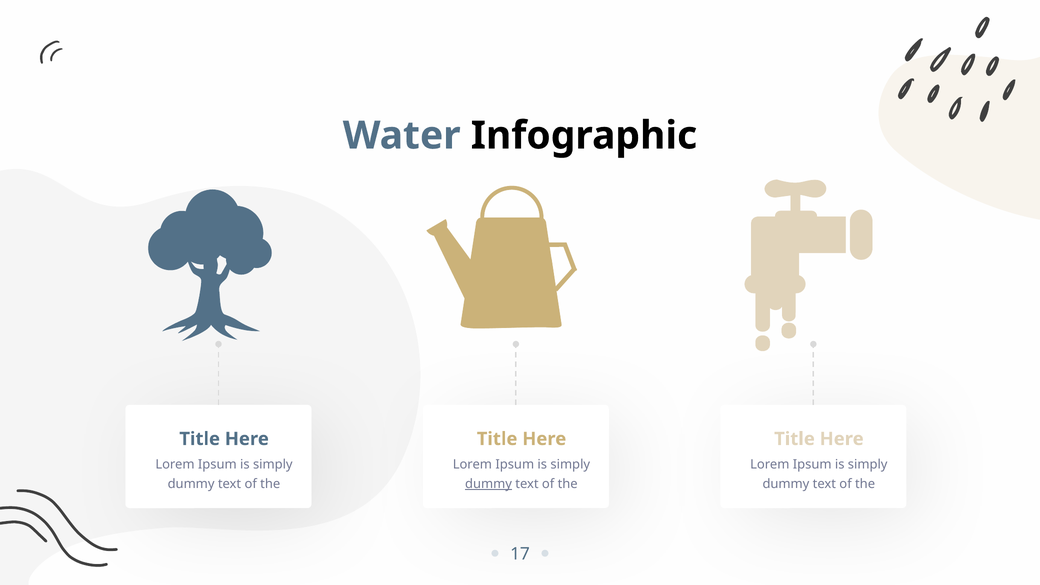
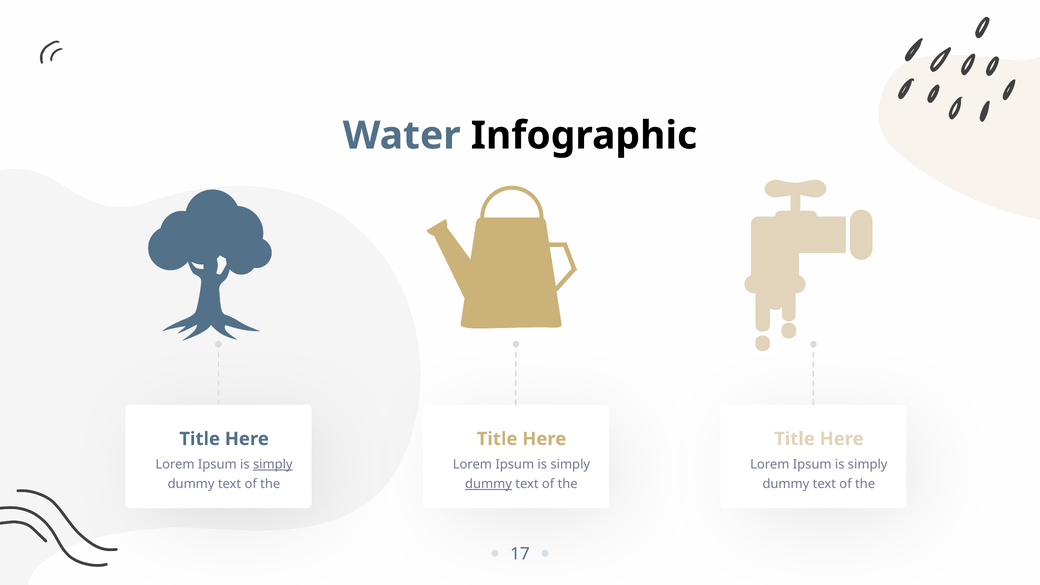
simply at (273, 464) underline: none -> present
